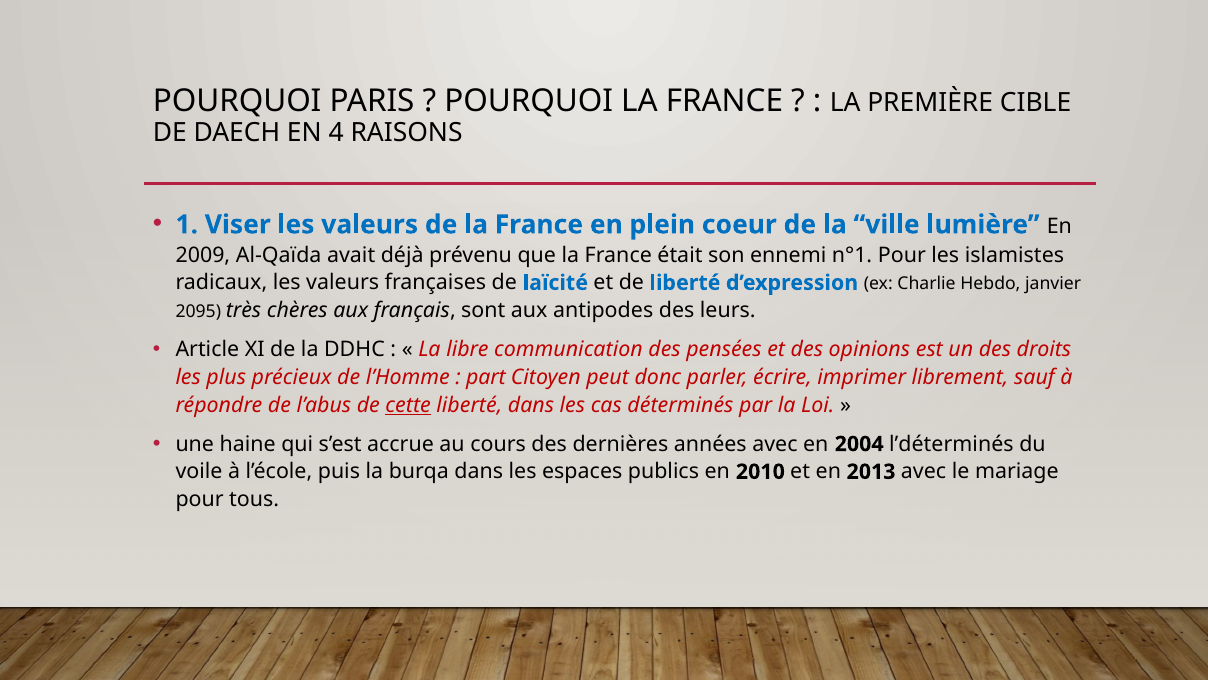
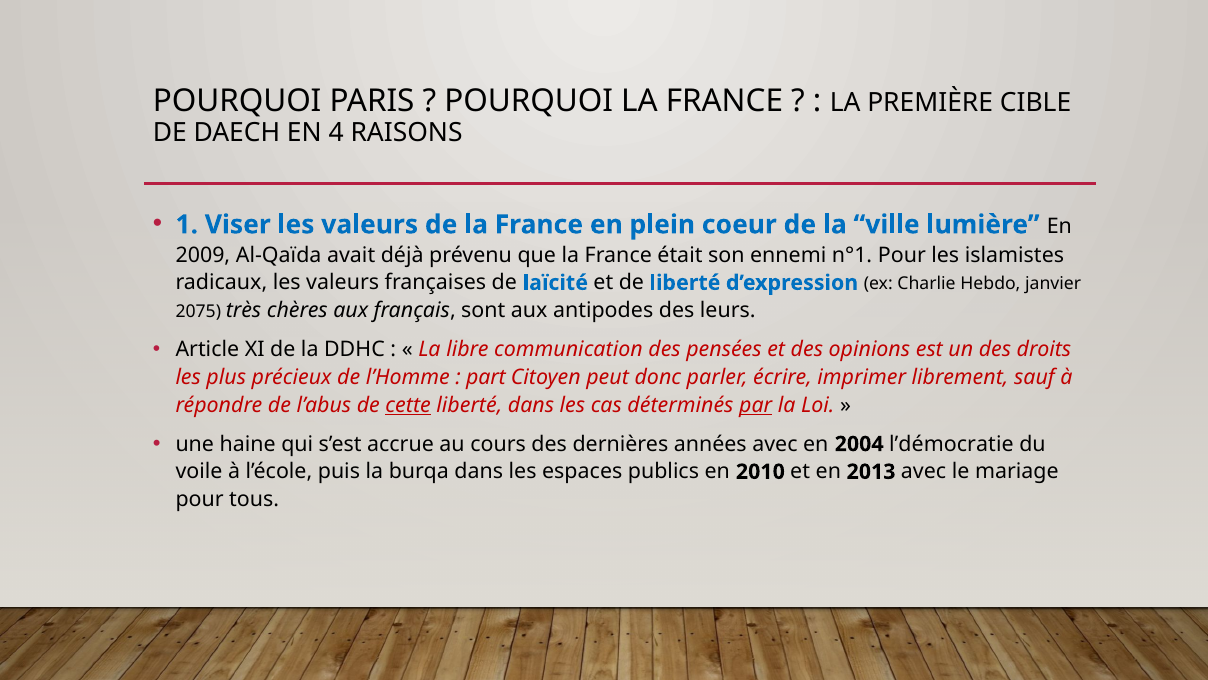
2095: 2095 -> 2075
par underline: none -> present
l’déterminés: l’déterminés -> l’démocratie
